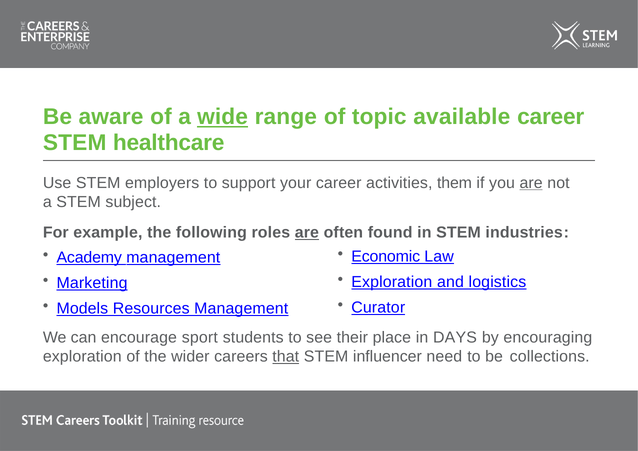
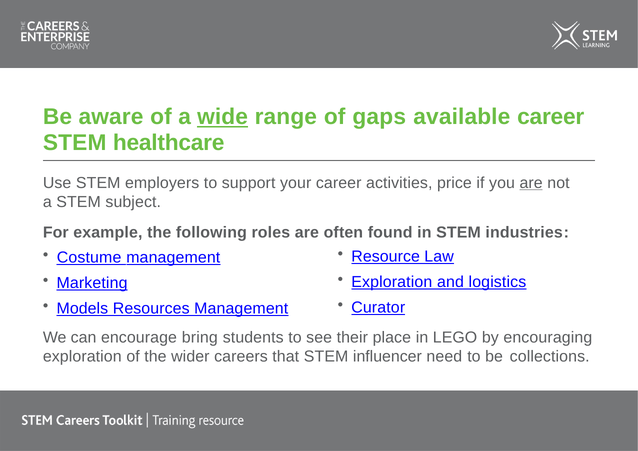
topic: topic -> gaps
them: them -> price
are at (307, 233) underline: present -> none
Economic: Economic -> Resource
Academy: Academy -> Costume
sport: sport -> bring
DAYS: DAYS -> LEGO
that underline: present -> none
